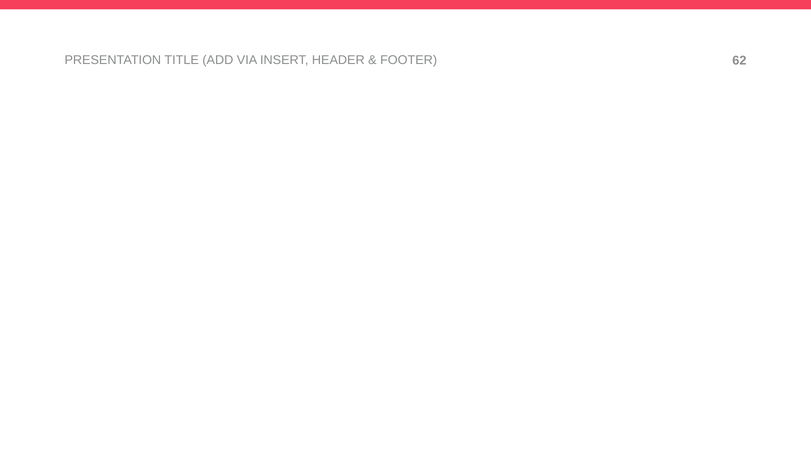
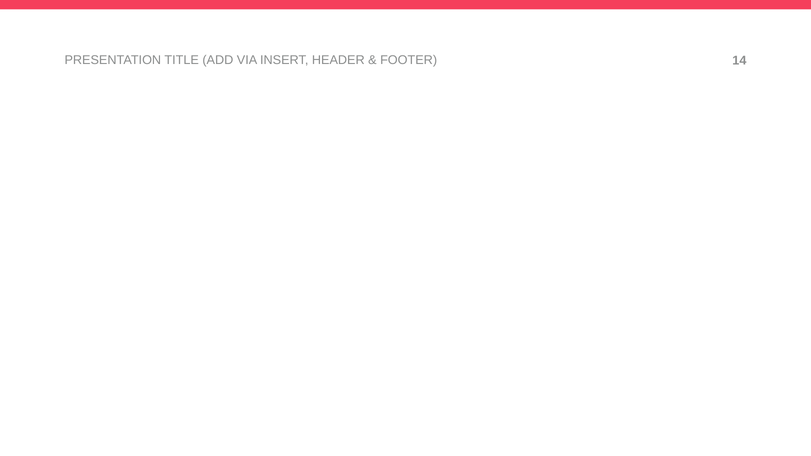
62: 62 -> 14
